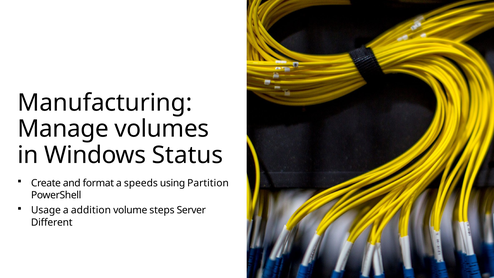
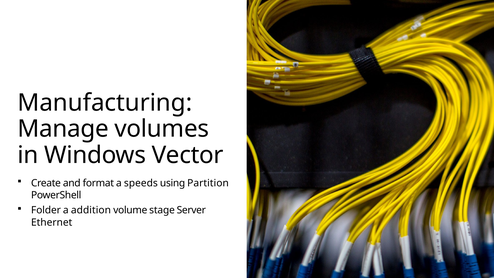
Status: Status -> Vector
Usage: Usage -> Folder
steps: steps -> stage
Different: Different -> Ethernet
